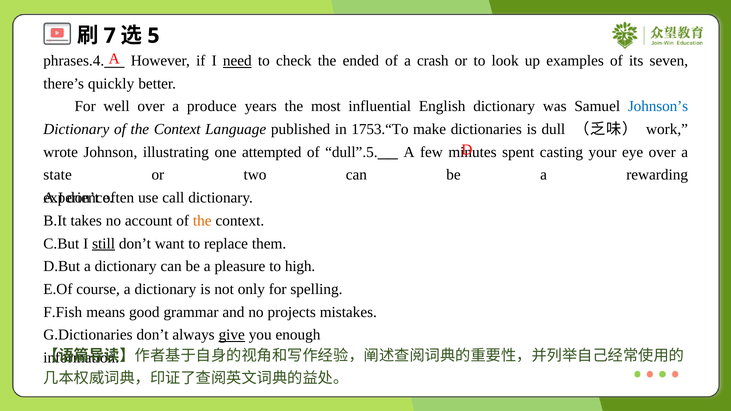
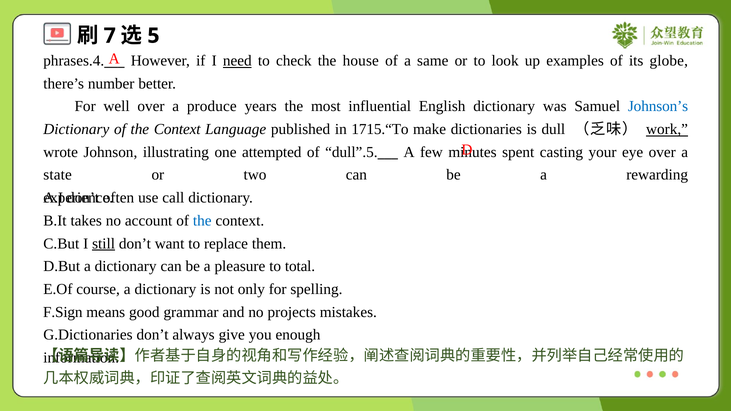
ended: ended -> house
crash: crash -> same
seven: seven -> globe
quickly: quickly -> number
1753.“To: 1753.“To -> 1715.“To
work underline: none -> present
the at (202, 221) colour: orange -> blue
high: high -> total
F.Fish: F.Fish -> F.Sign
give underline: present -> none
